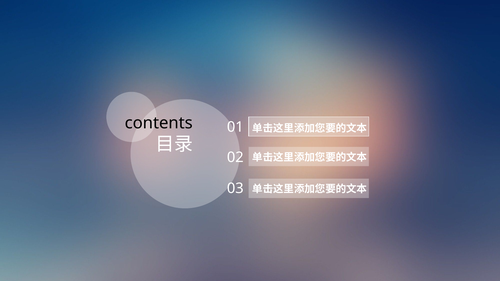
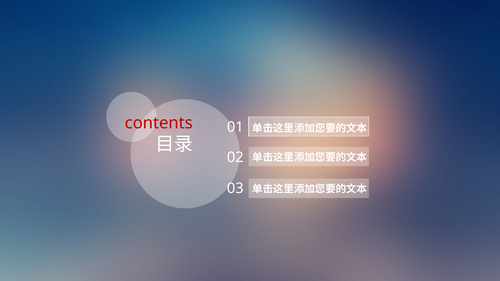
contents colour: black -> red
